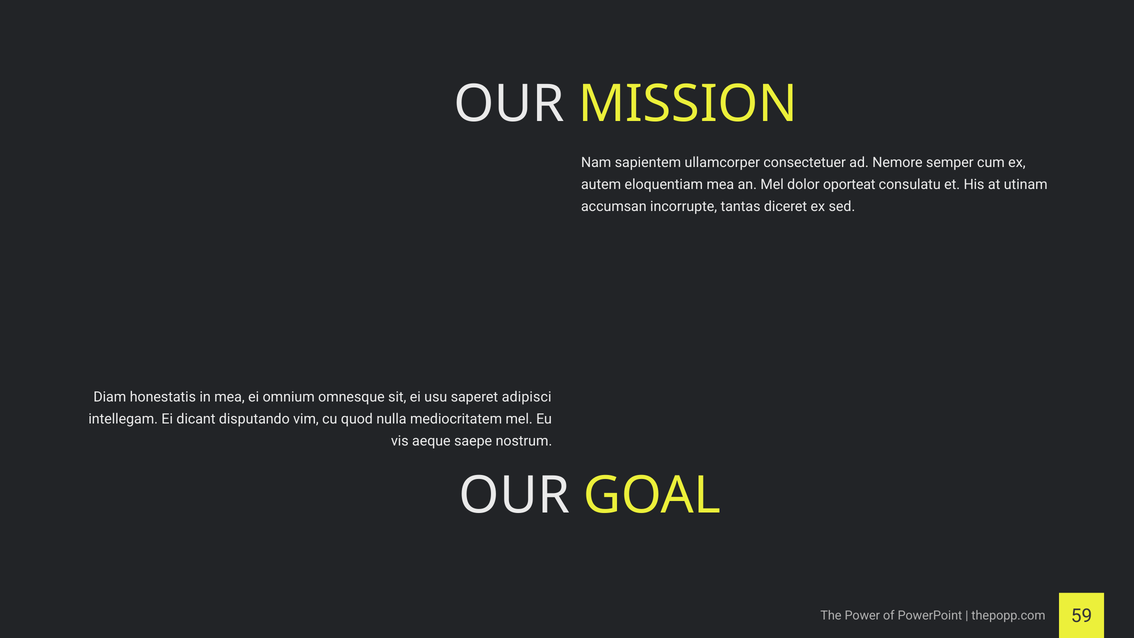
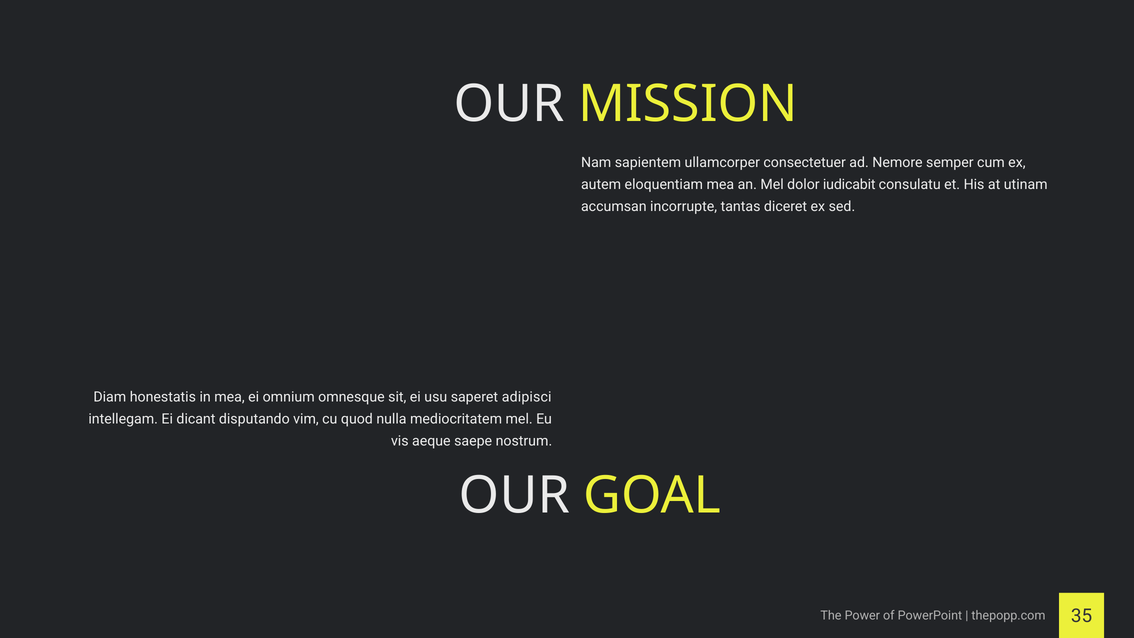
oporteat: oporteat -> iudicabit
59: 59 -> 35
